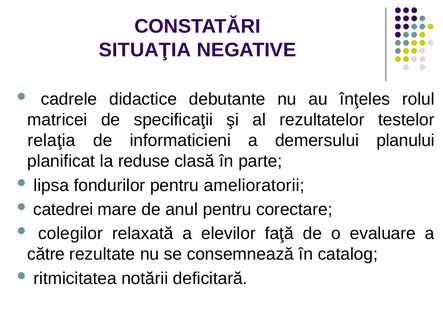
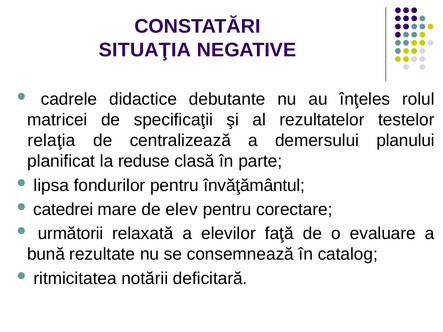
informaticieni: informaticieni -> centralizează
amelioratorii: amelioratorii -> învăţământul
anul: anul -> elev
colegilor: colegilor -> următorii
către: către -> bună
